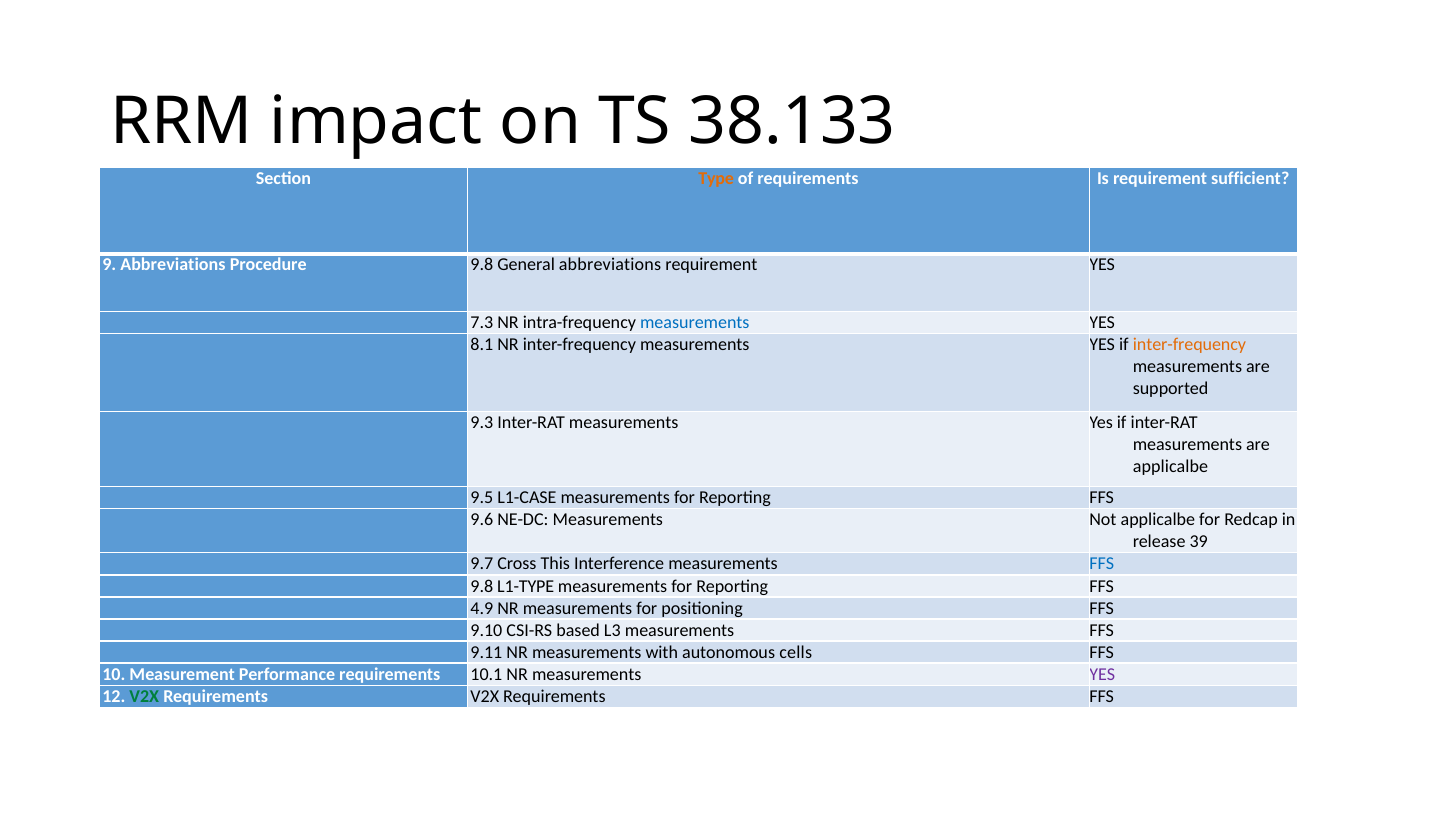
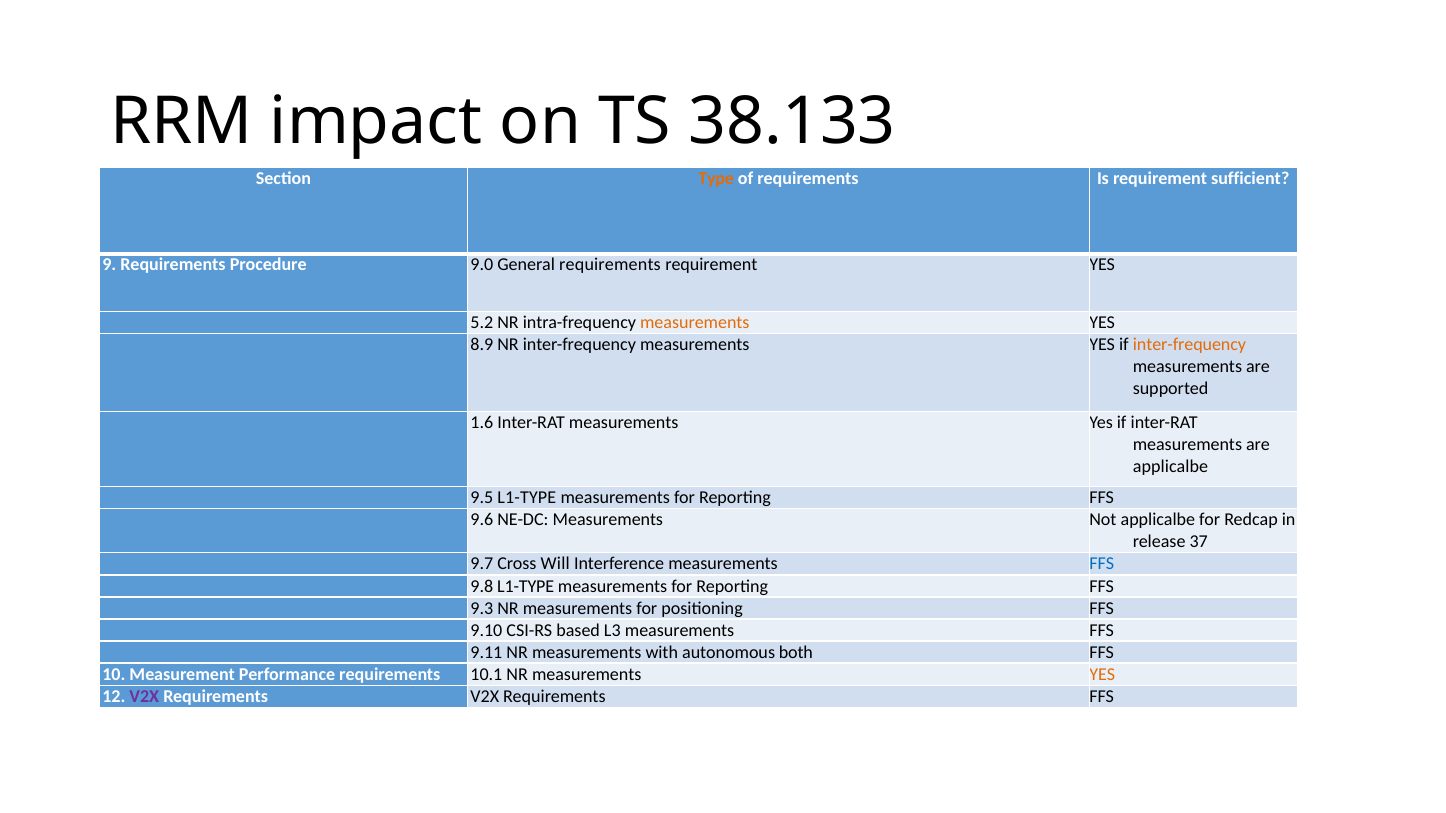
9 Abbreviations: Abbreviations -> Requirements
Procedure 9.8: 9.8 -> 9.0
General abbreviations: abbreviations -> requirements
7.3: 7.3 -> 5.2
measurements at (695, 323) colour: blue -> orange
8.1: 8.1 -> 8.9
9.3: 9.3 -> 1.6
9.5 L1-CASE: L1-CASE -> L1-TYPE
39: 39 -> 37
This: This -> Will
4.9: 4.9 -> 9.3
cells: cells -> both
YES at (1102, 675) colour: purple -> orange
V2X at (144, 697) colour: green -> purple
